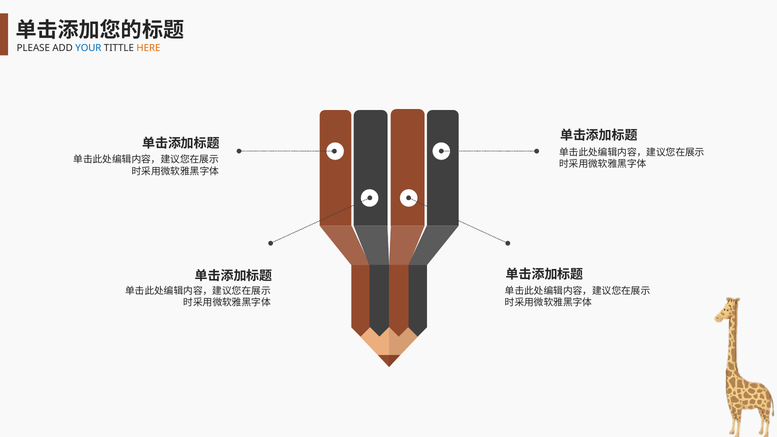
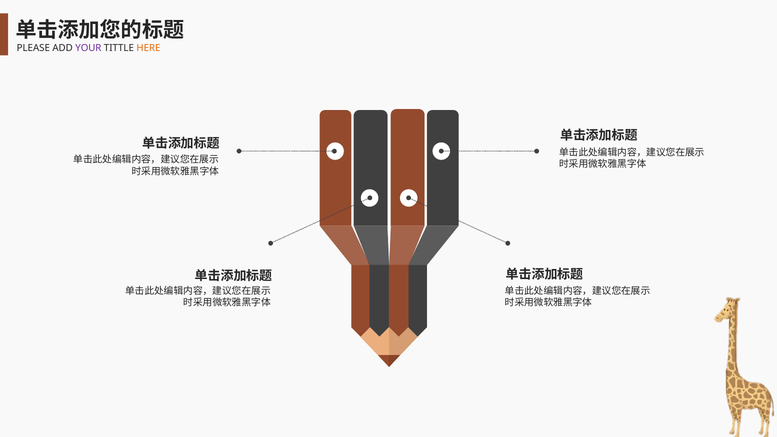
YOUR colour: blue -> purple
